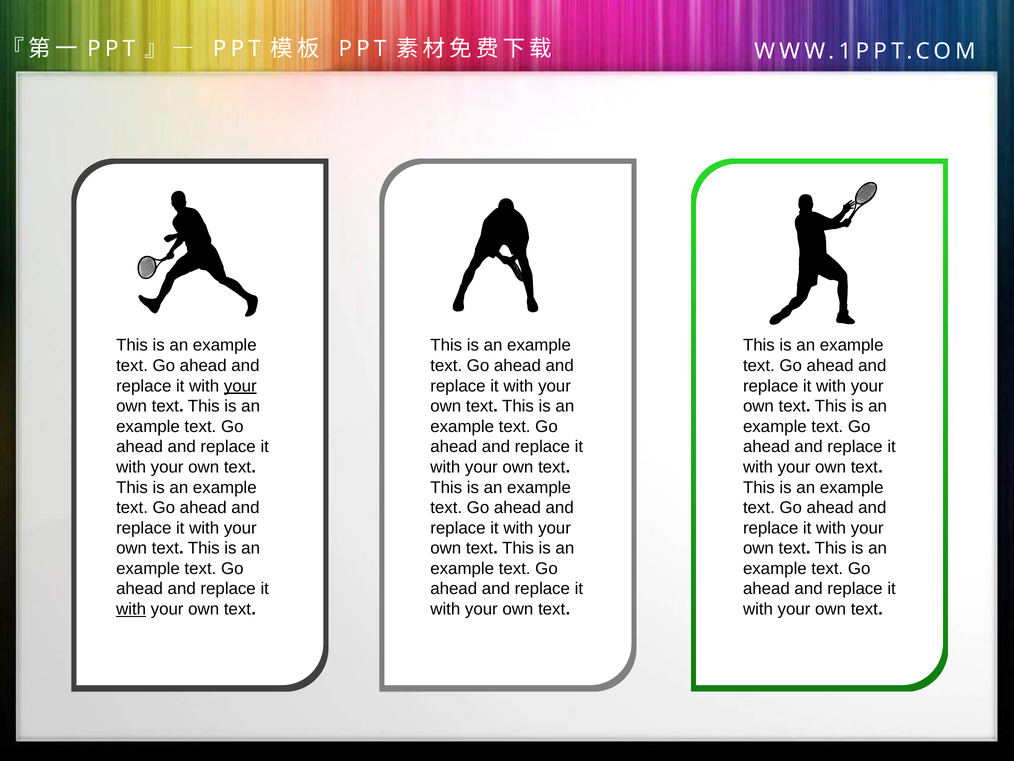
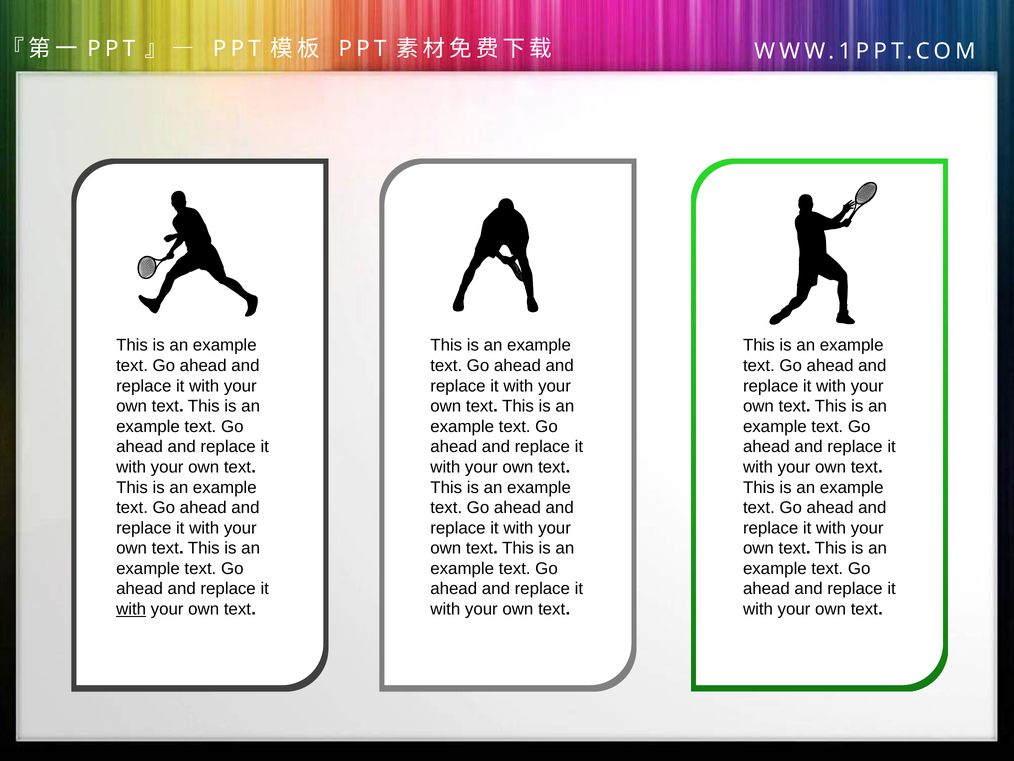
your at (240, 386) underline: present -> none
